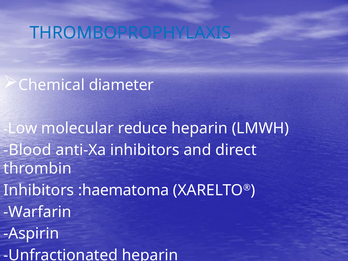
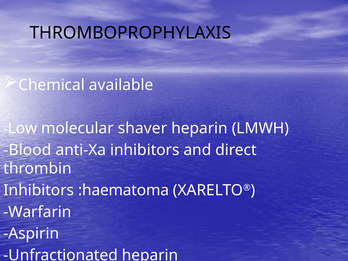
THROMBOPROPHYLAXIS colour: blue -> black
diameter: diameter -> available
reduce: reduce -> shaver
